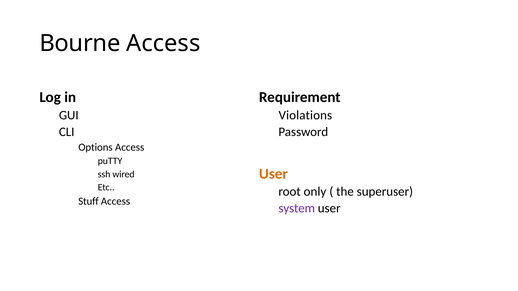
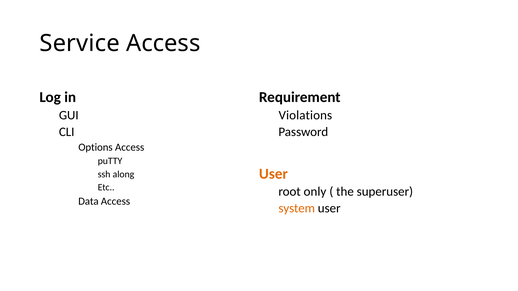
Bourne: Bourne -> Service
wired: wired -> along
Stuff: Stuff -> Data
system colour: purple -> orange
